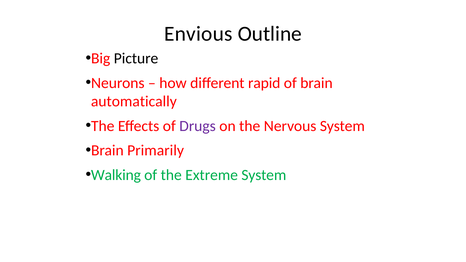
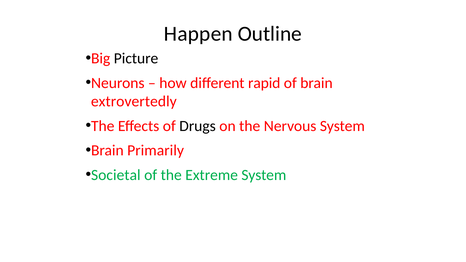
Envious: Envious -> Happen
automatically: automatically -> extrovertedly
Drugs colour: purple -> black
Walking: Walking -> Societal
